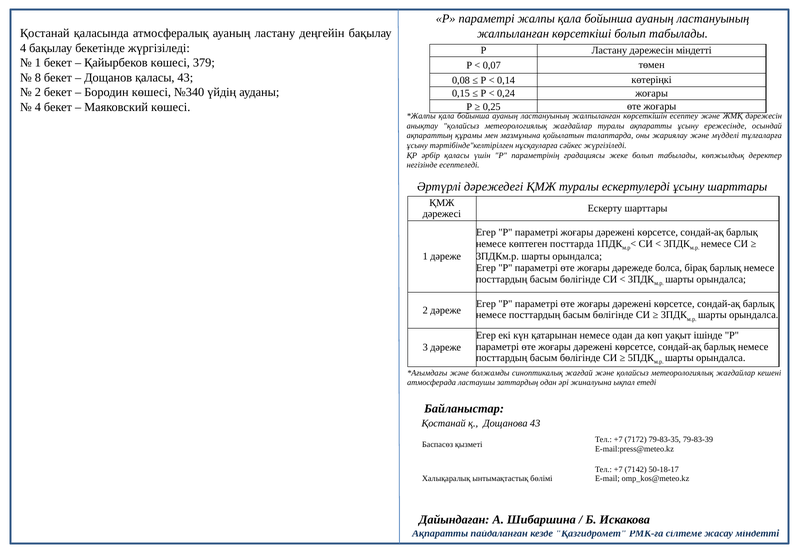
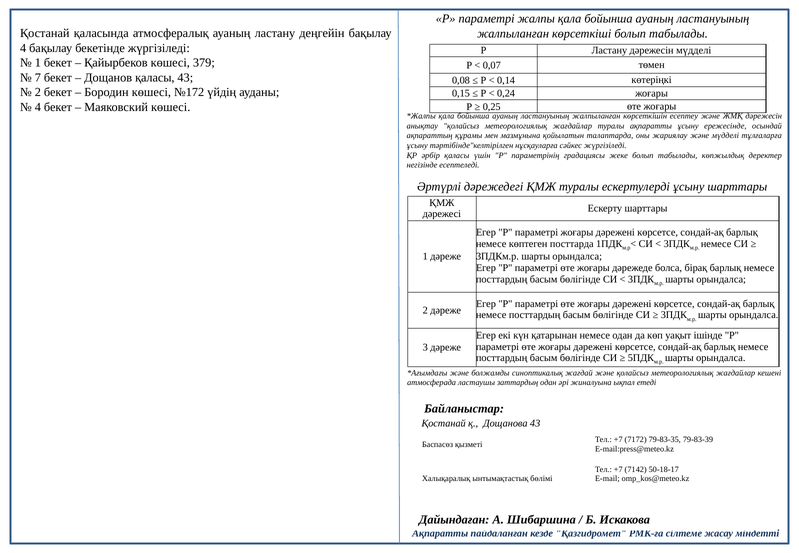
дәрежесін міндетті: міндетті -> мүдделі
8: 8 -> 7
№340: №340 -> №172
